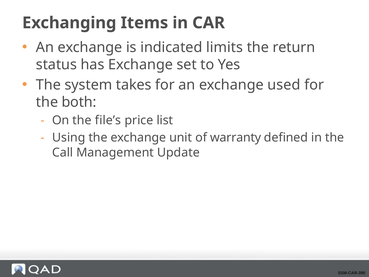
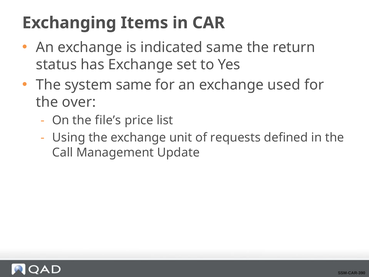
indicated limits: limits -> same
system takes: takes -> same
both: both -> over
warranty: warranty -> requests
